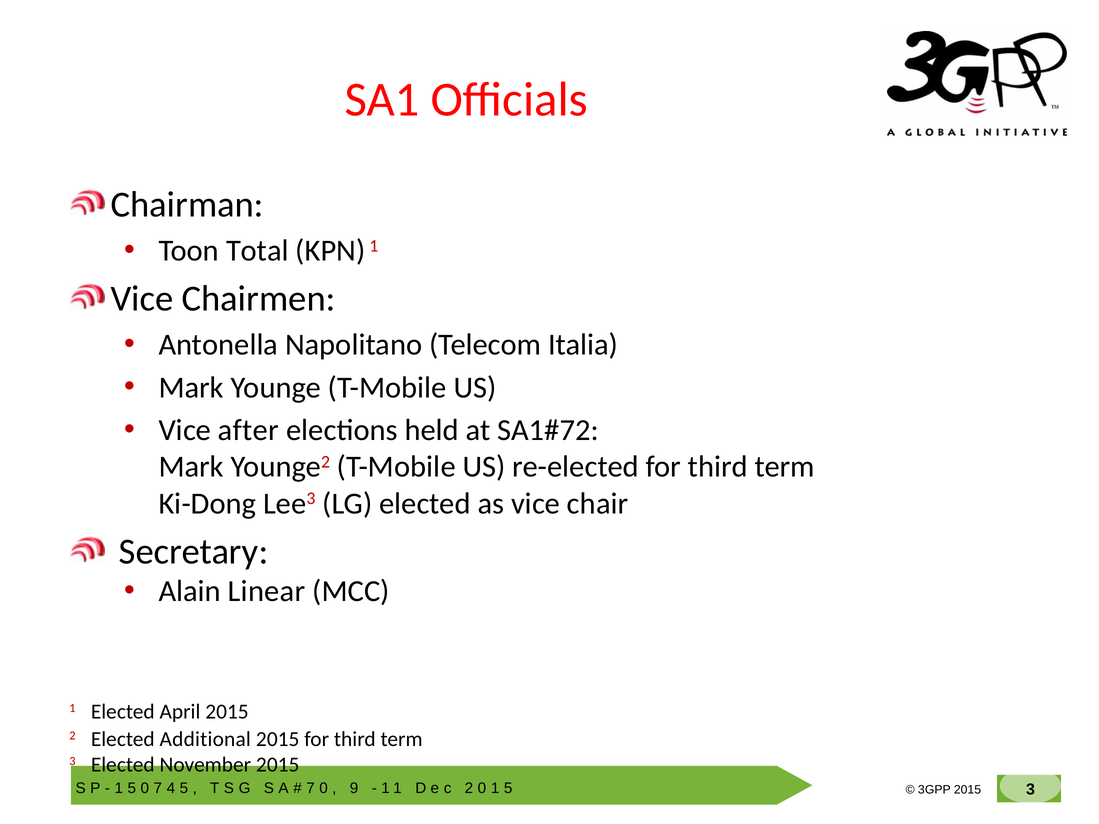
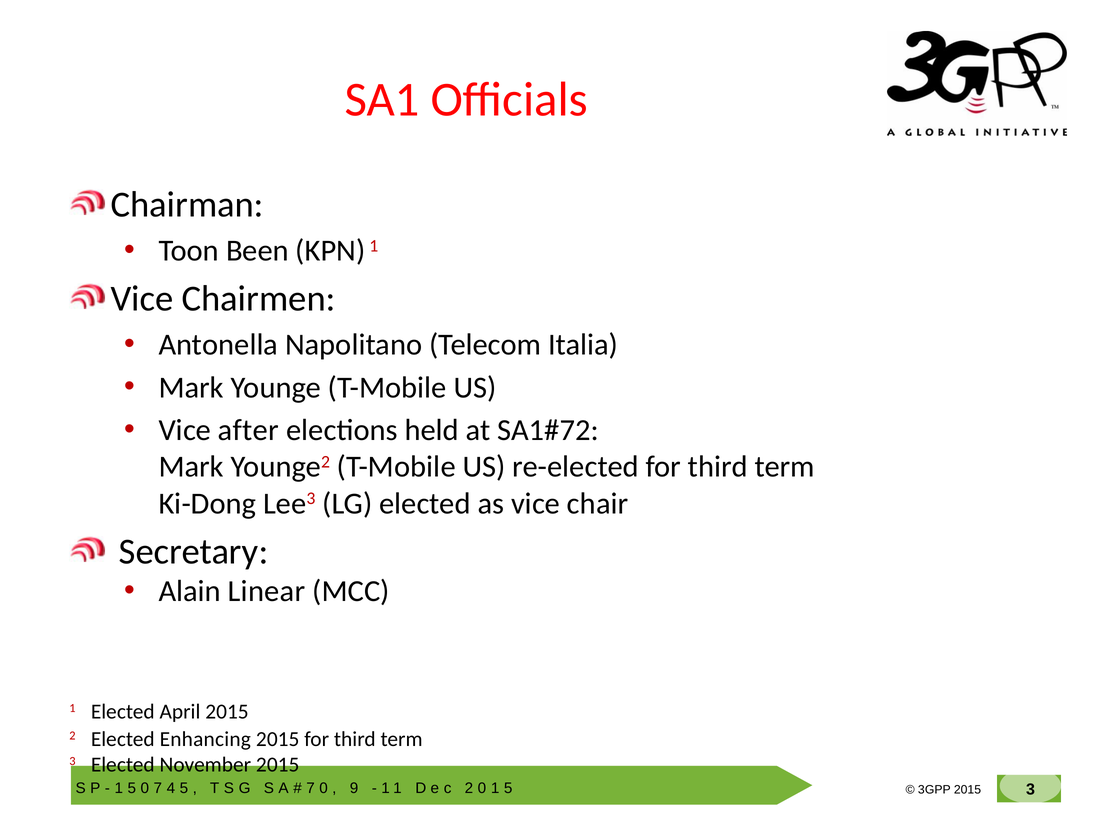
Total: Total -> Been
Additional: Additional -> Enhancing
